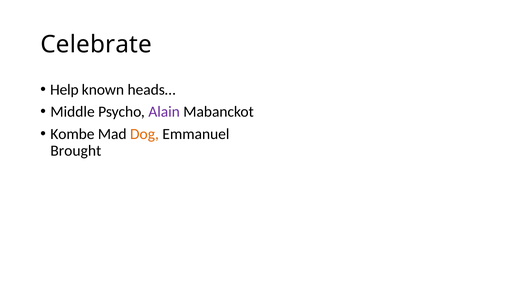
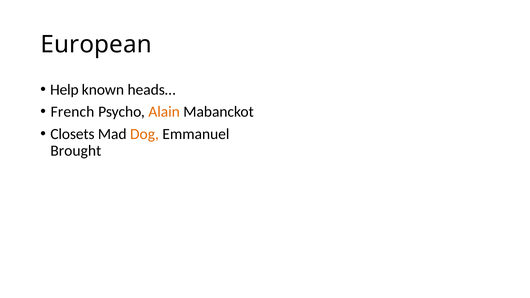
Celebrate: Celebrate -> European
Middle: Middle -> French
Alain colour: purple -> orange
Kombe: Kombe -> Closets
